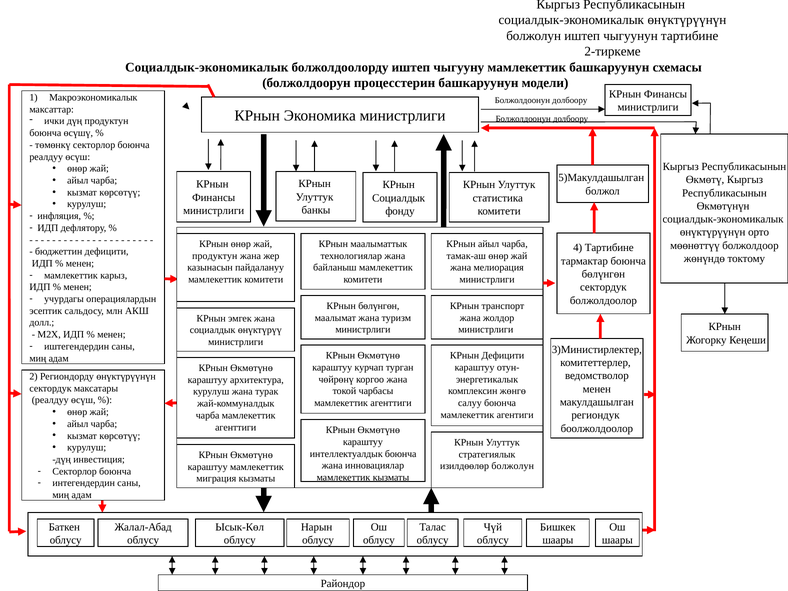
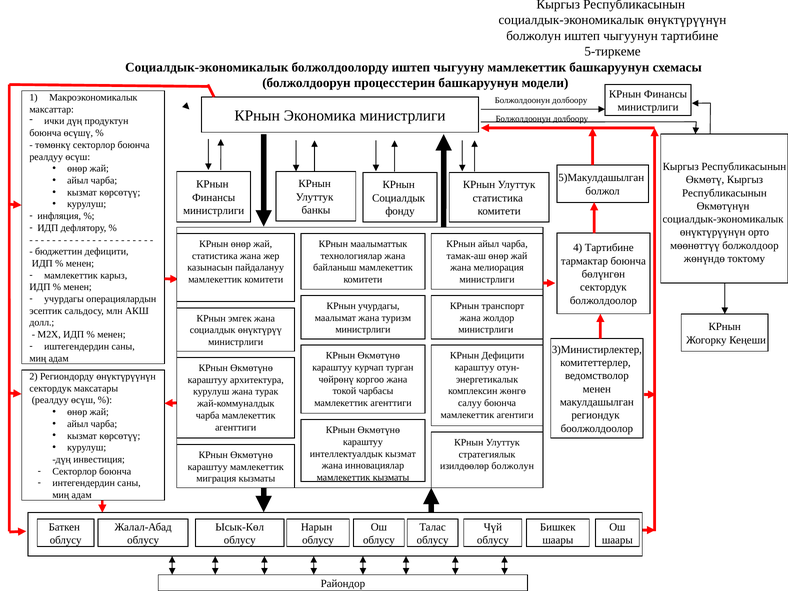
2-тиркеме: 2-тиркеме -> 5-тиркеме
продуктун at (215, 256): продуктун -> статистика
КРнын бөлүнгөн: бөлүнгөн -> учурдагы
интеллектуалдык боюнча: боюнча -> кызмат
